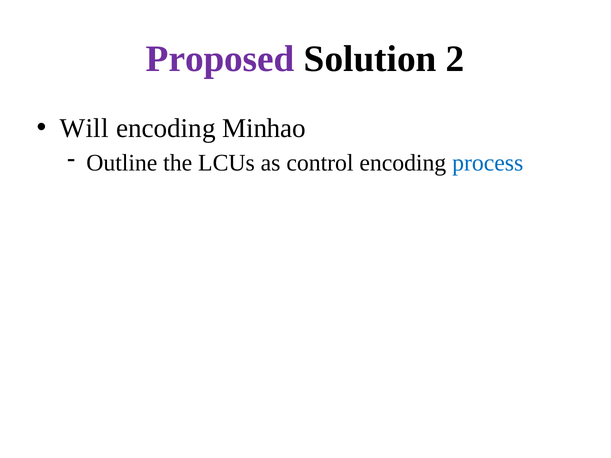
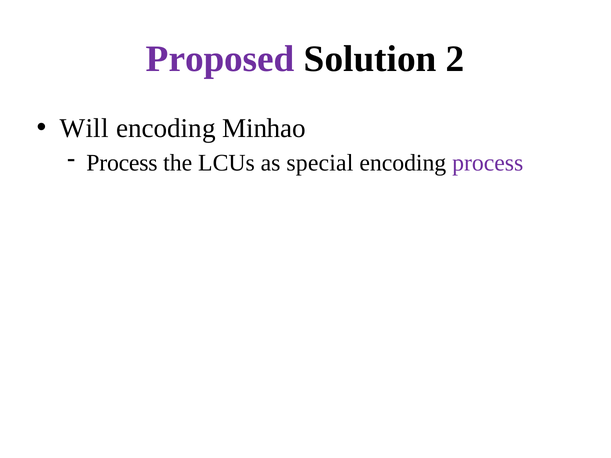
Outline at (122, 163): Outline -> Process
control: control -> special
process at (488, 163) colour: blue -> purple
